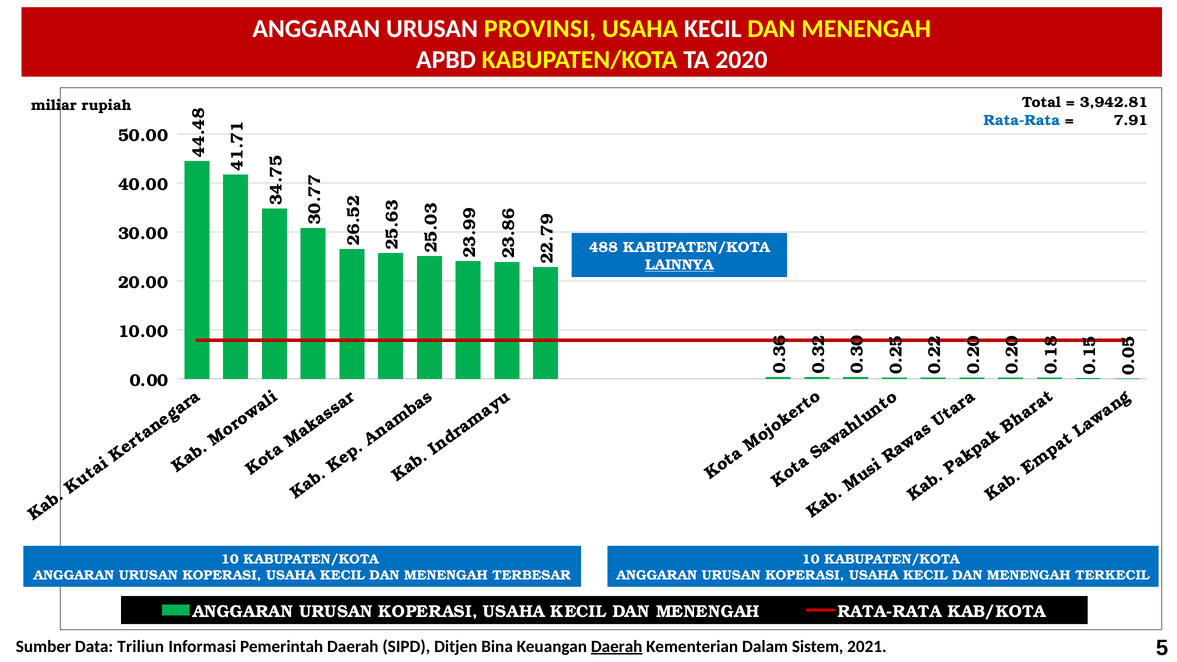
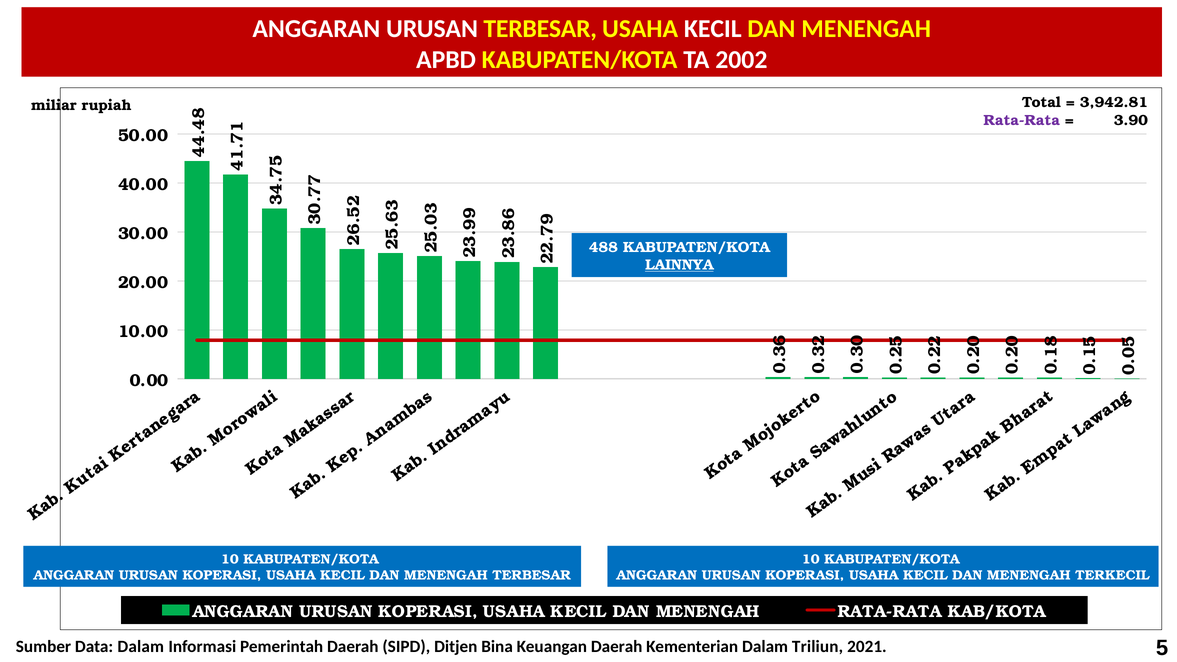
URUSAN PROVINSI: PROVINSI -> TERBESAR
2020: 2020 -> 2002
Rata-Rata at (1022, 120) colour: blue -> purple
7.91: 7.91 -> 3.90
Data Triliun: Triliun -> Dalam
Daerah at (617, 646) underline: present -> none
Sistem: Sistem -> Triliun
